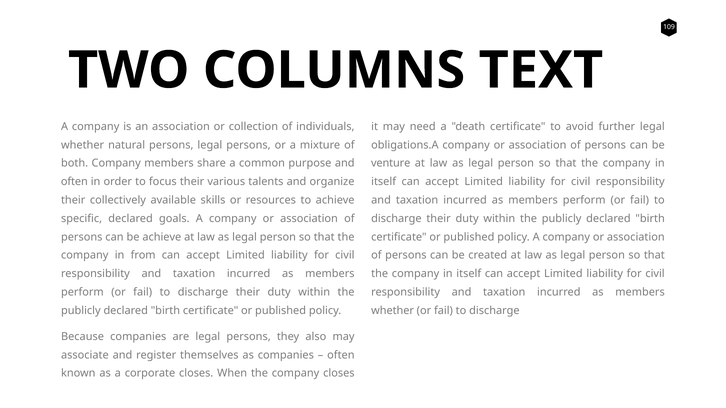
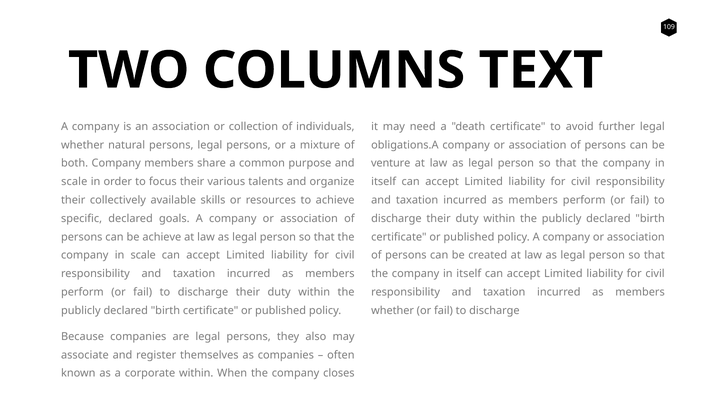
often at (74, 182): often -> scale
in from: from -> scale
corporate closes: closes -> within
